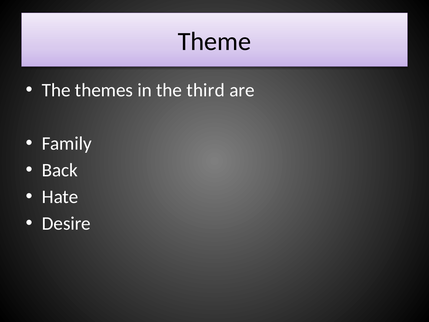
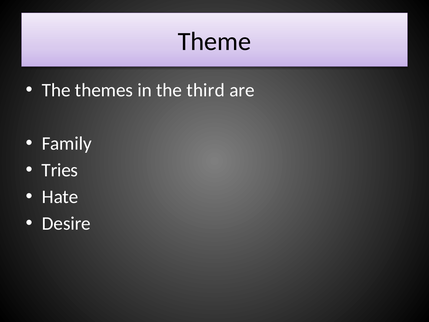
Back: Back -> Tries
